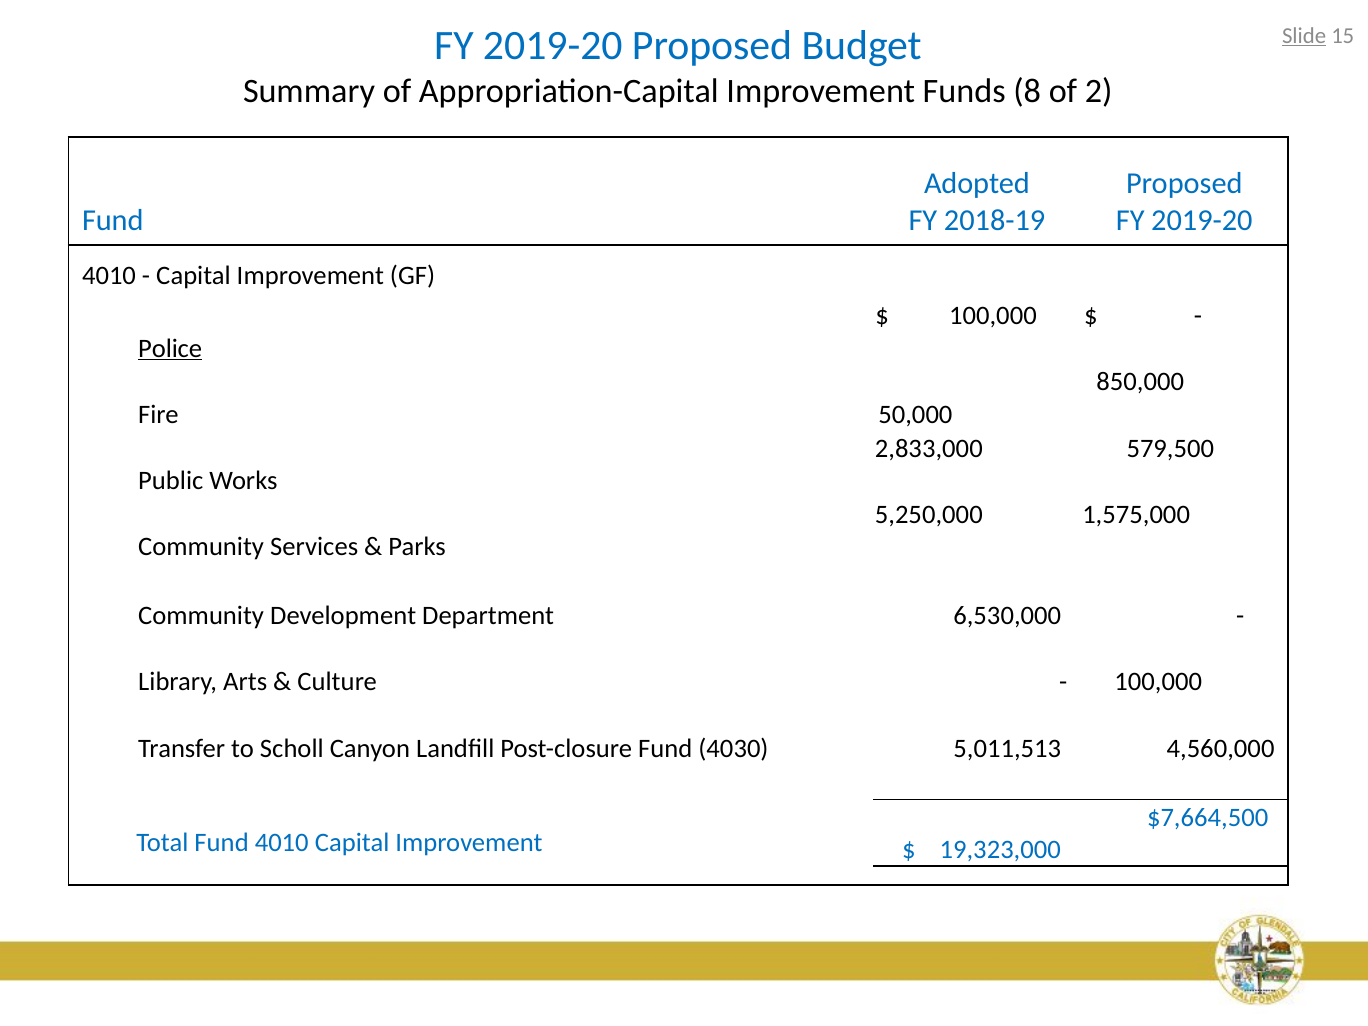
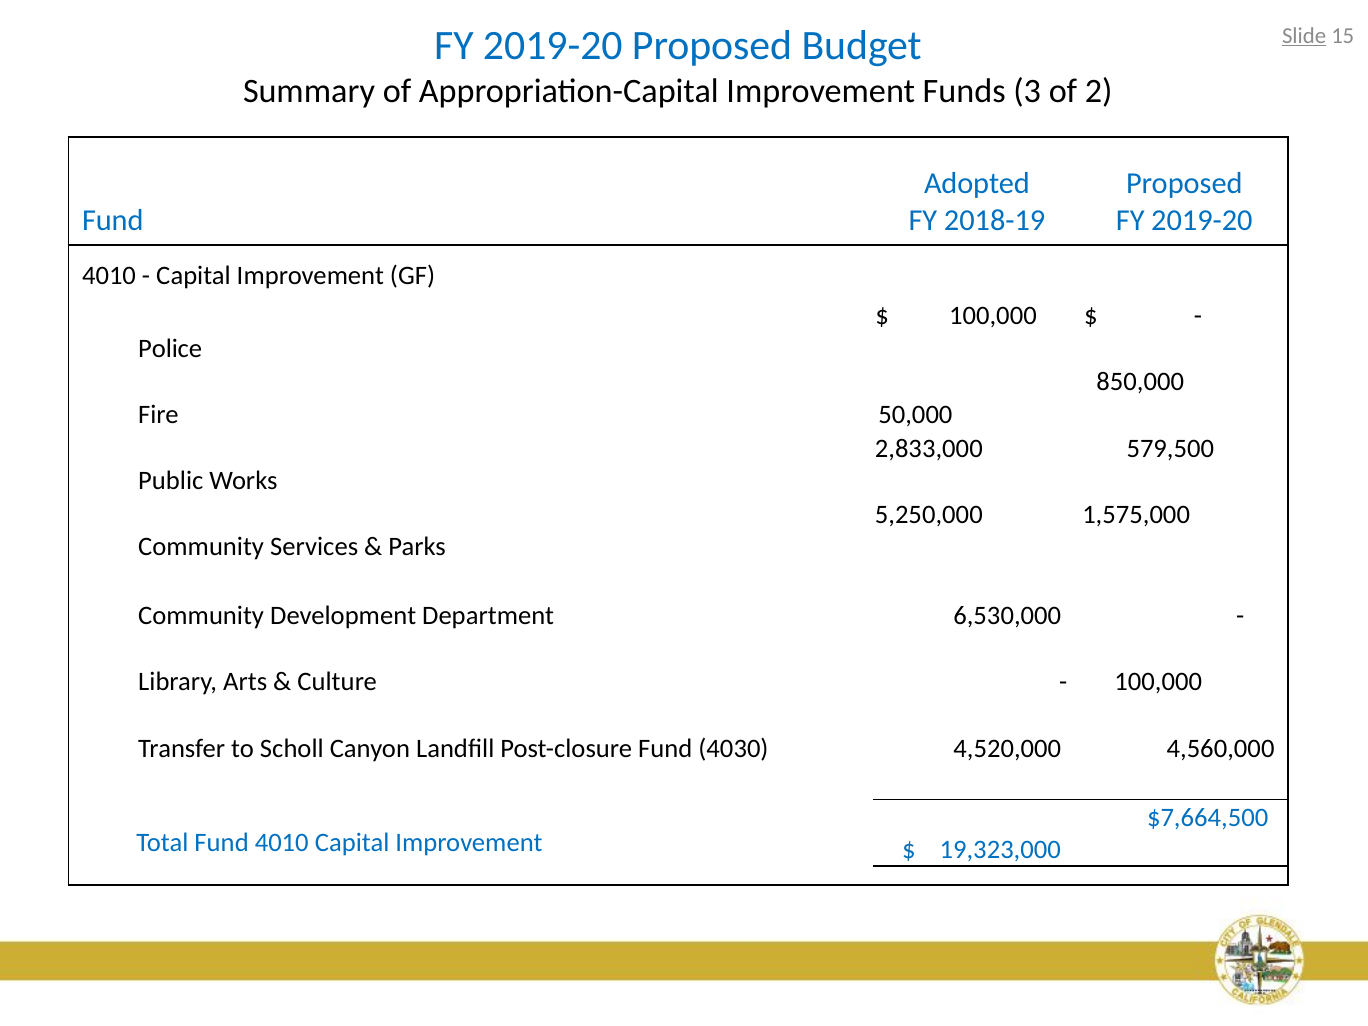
8: 8 -> 3
Police underline: present -> none
5,011,513: 5,011,513 -> 4,520,000
